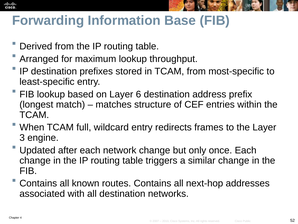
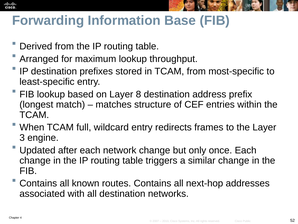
6: 6 -> 8
